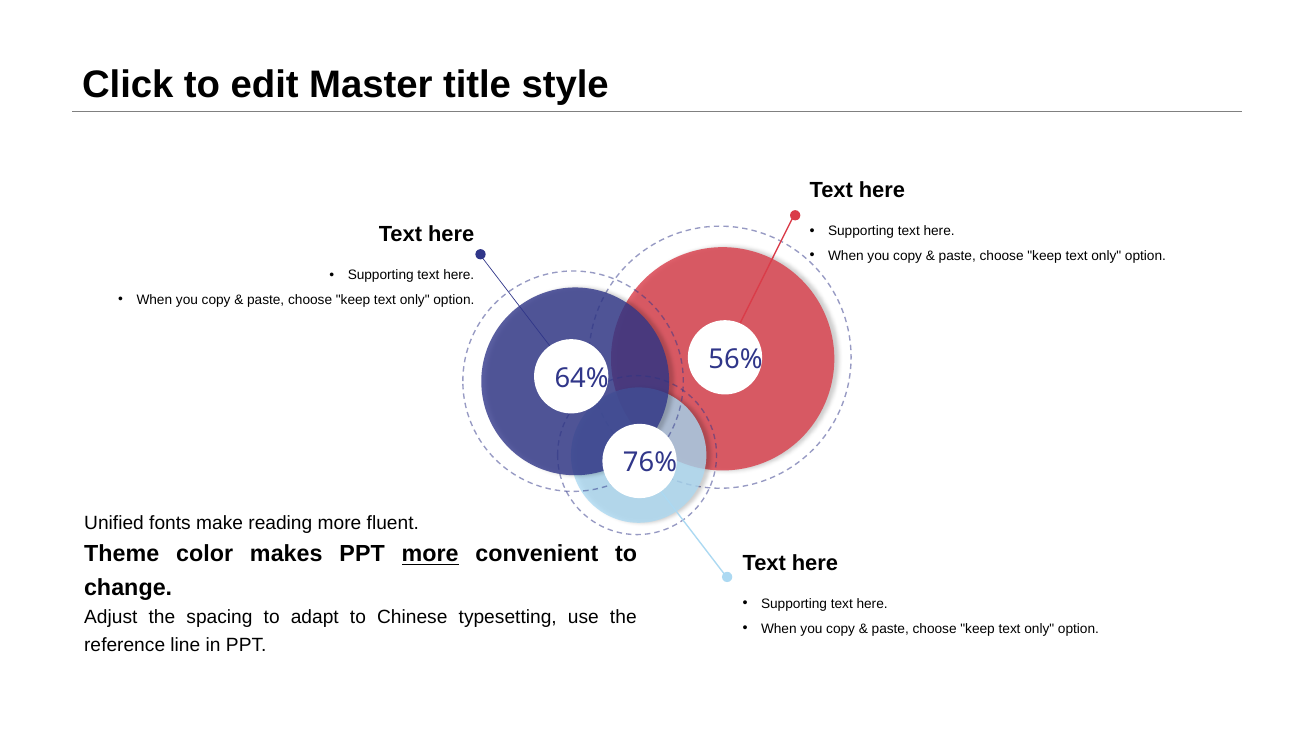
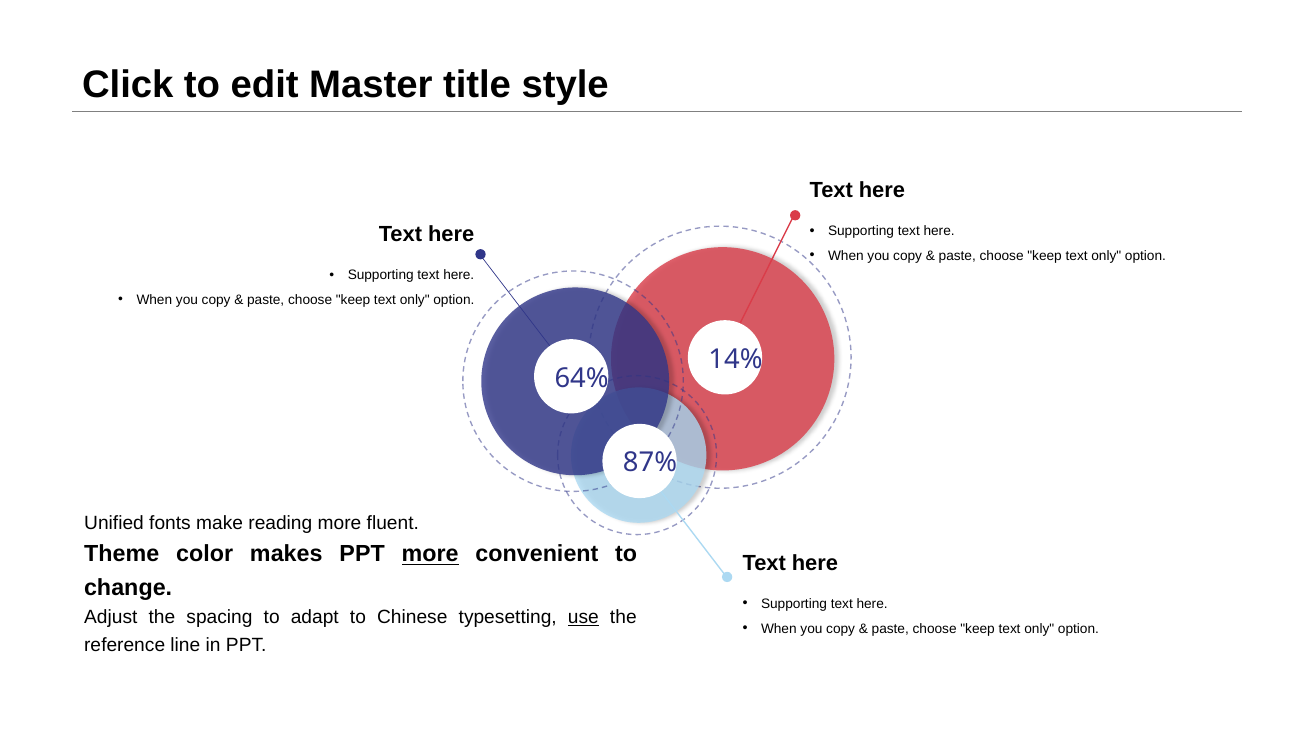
56%: 56% -> 14%
76%: 76% -> 87%
use underline: none -> present
